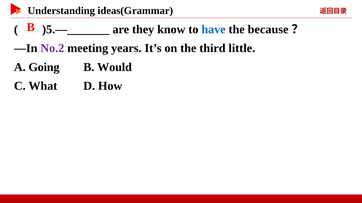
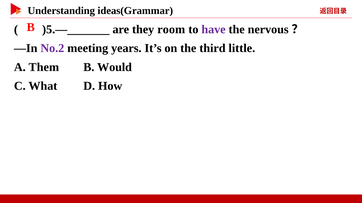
know: know -> room
have colour: blue -> purple
because: because -> nervous
Going: Going -> Them
